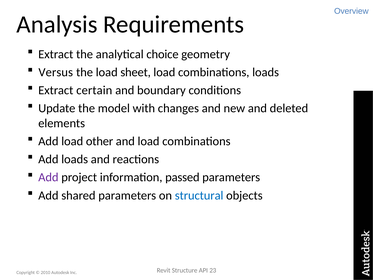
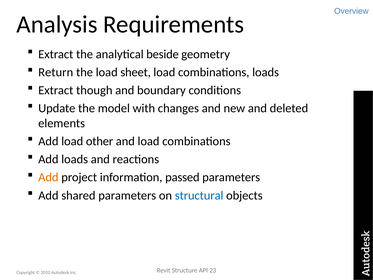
choice: choice -> beside
Versus: Versus -> Return
certain: certain -> though
Add at (48, 177) colour: purple -> orange
